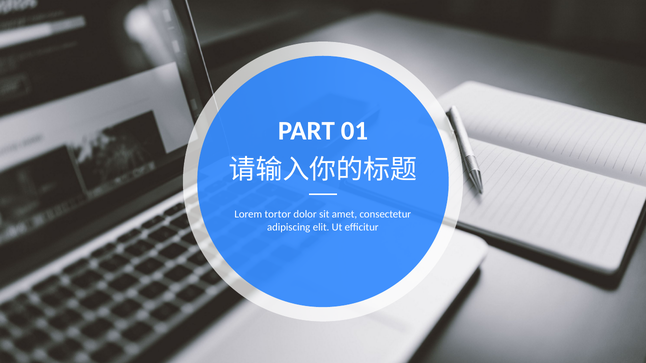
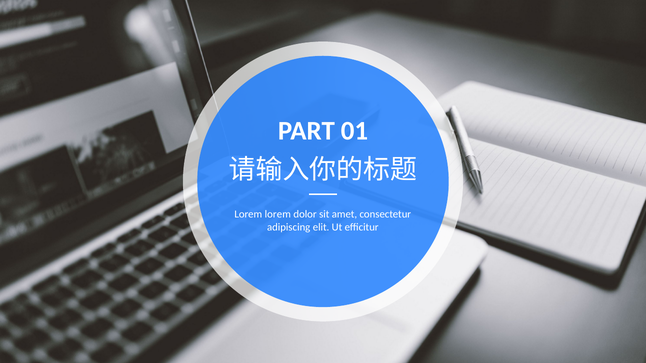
Lorem tortor: tortor -> lorem
